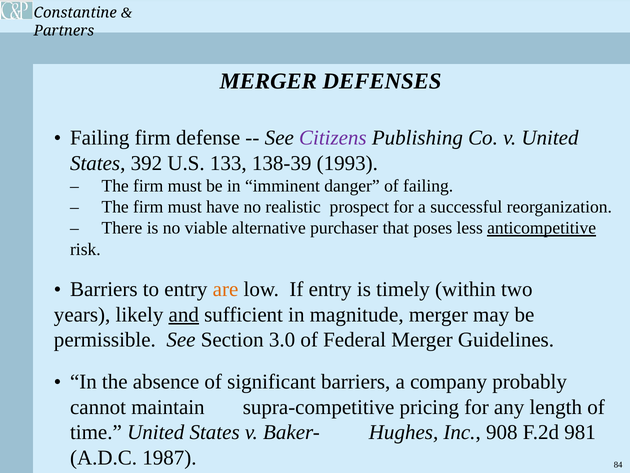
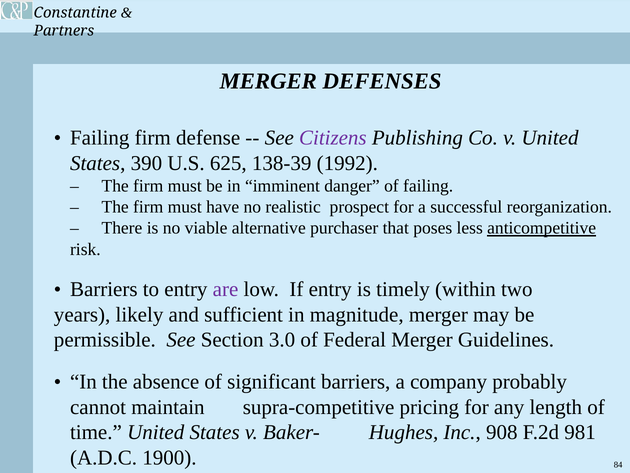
392: 392 -> 390
133: 133 -> 625
1993: 1993 -> 1992
are colour: orange -> purple
and underline: present -> none
1987: 1987 -> 1900
